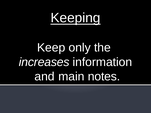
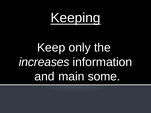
notes: notes -> some
